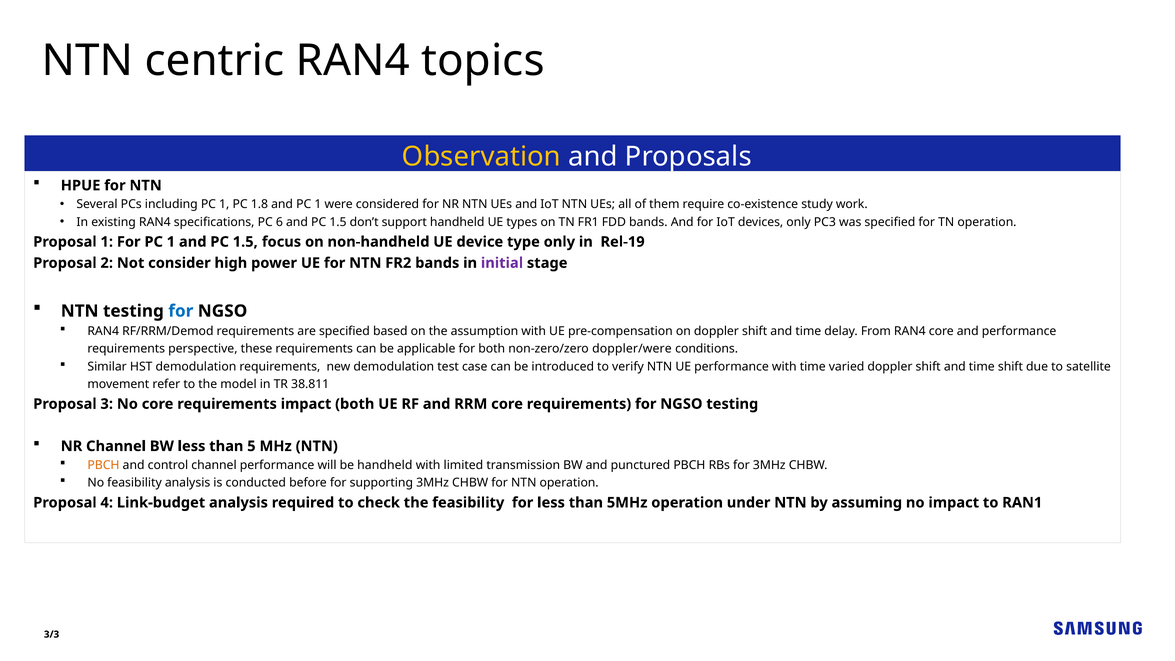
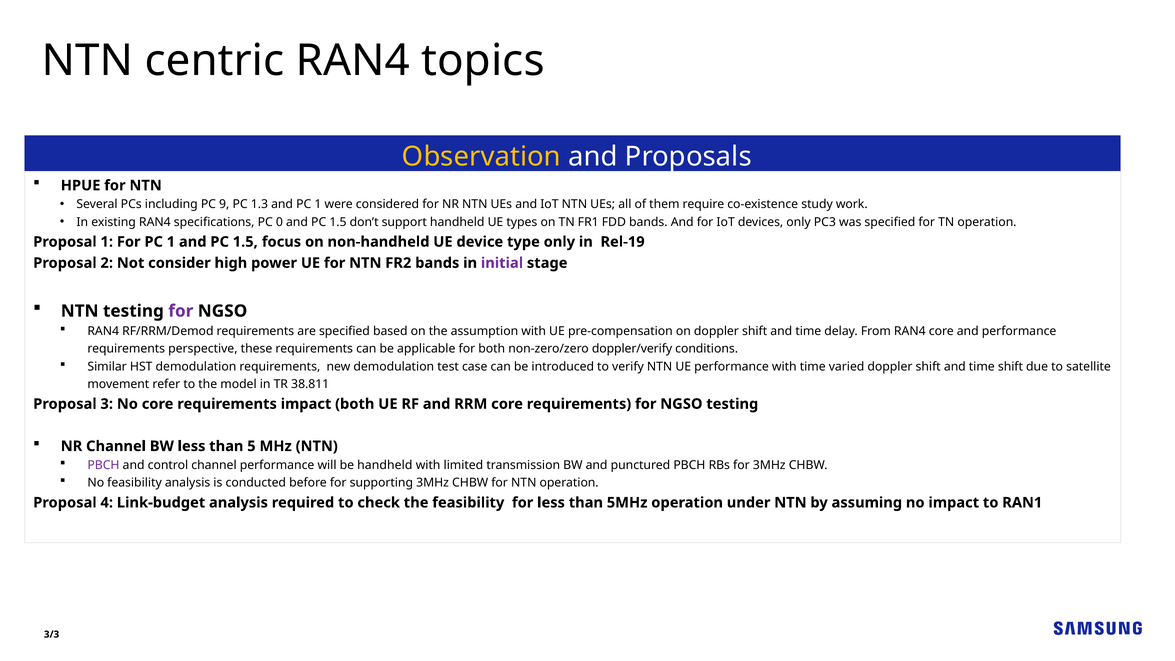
including PC 1: 1 -> 9
1.8: 1.8 -> 1.3
6: 6 -> 0
for at (181, 311) colour: blue -> purple
doppler/were: doppler/were -> doppler/verify
PBCH at (104, 465) colour: orange -> purple
